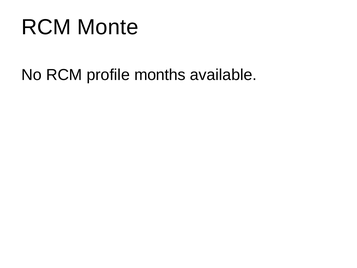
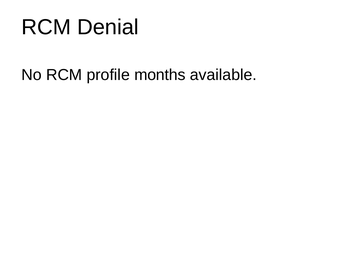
Monte: Monte -> Denial
